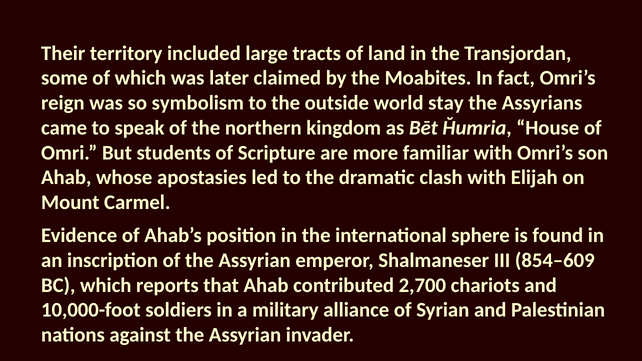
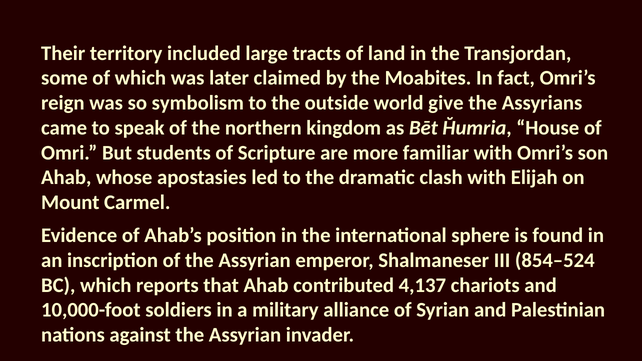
stay: stay -> give
854–609: 854–609 -> 854–524
2,700: 2,700 -> 4,137
